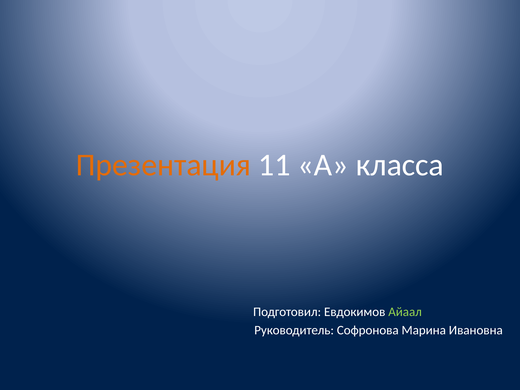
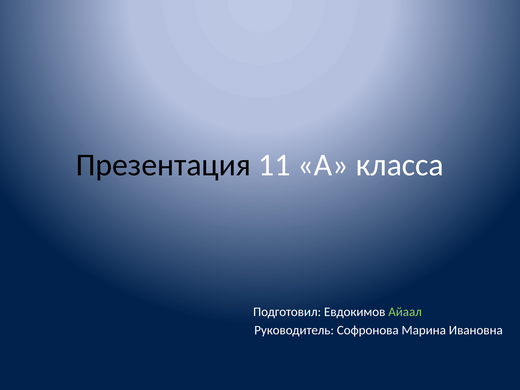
Презентация colour: orange -> black
